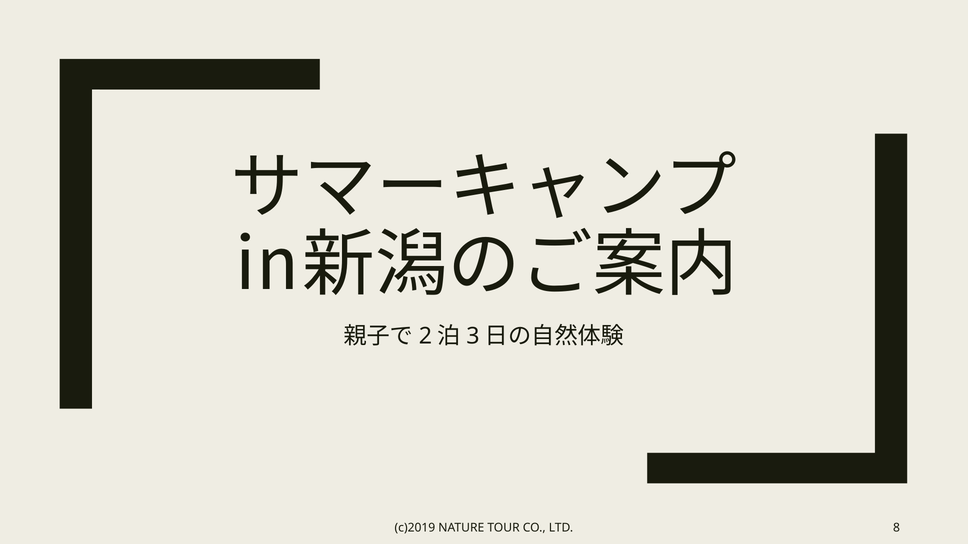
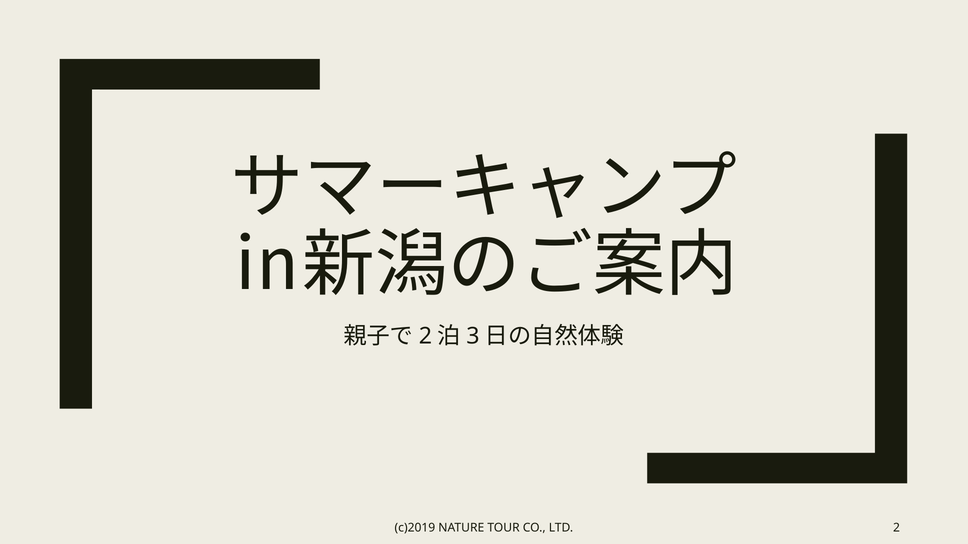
LTD 8: 8 -> 2
